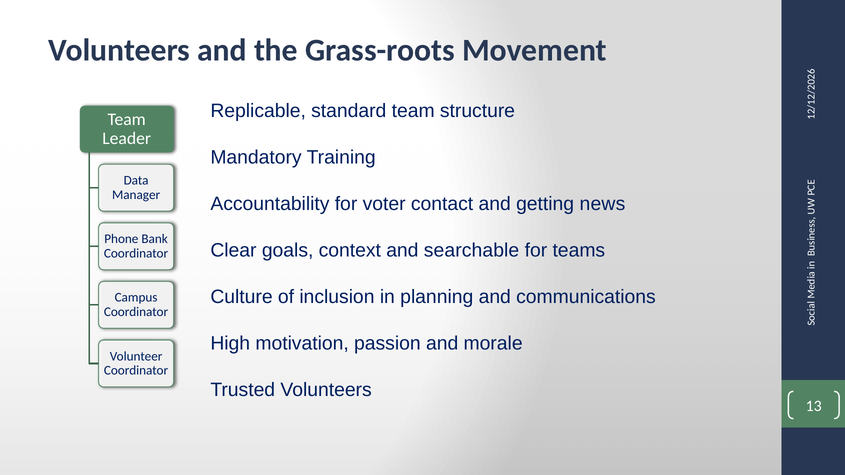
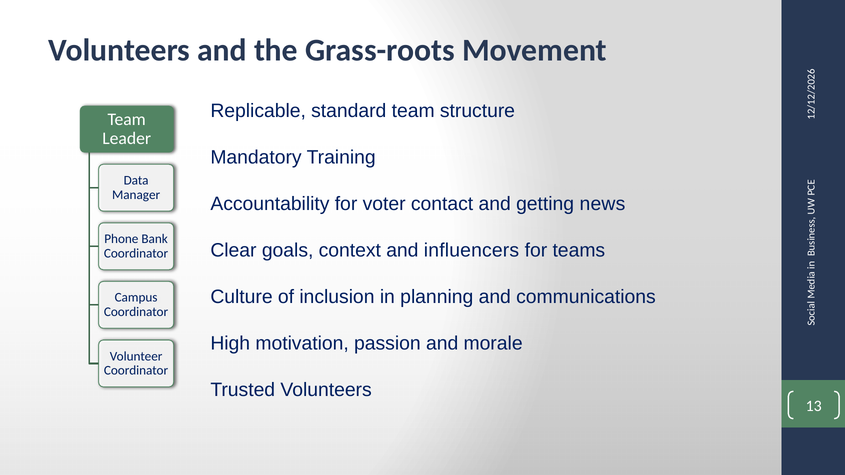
searchable: searchable -> influencers
